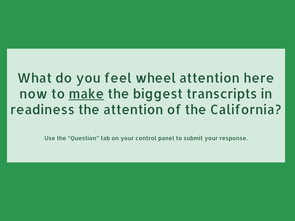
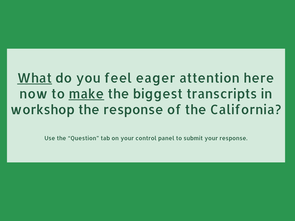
What underline: none -> present
wheel: wheel -> eager
readiness: readiness -> workshop
the attention: attention -> response
